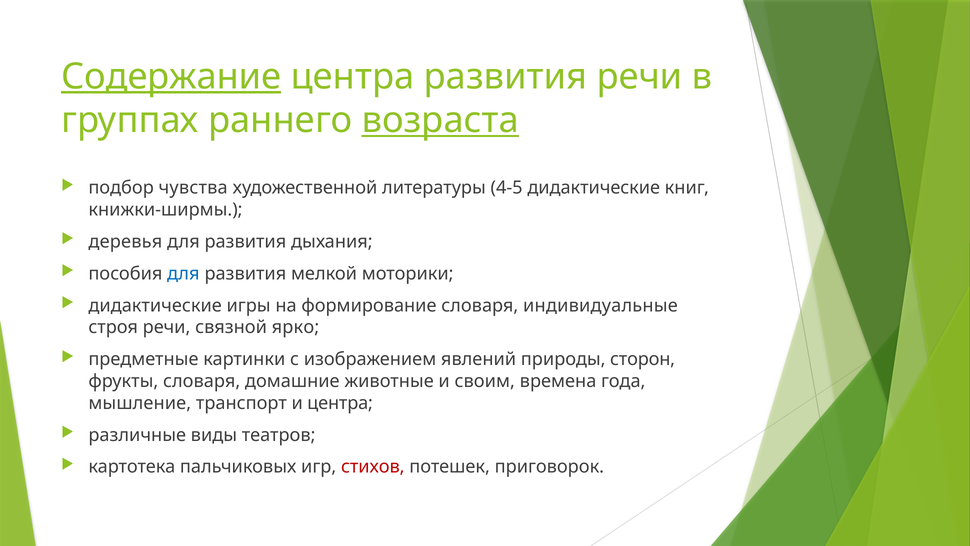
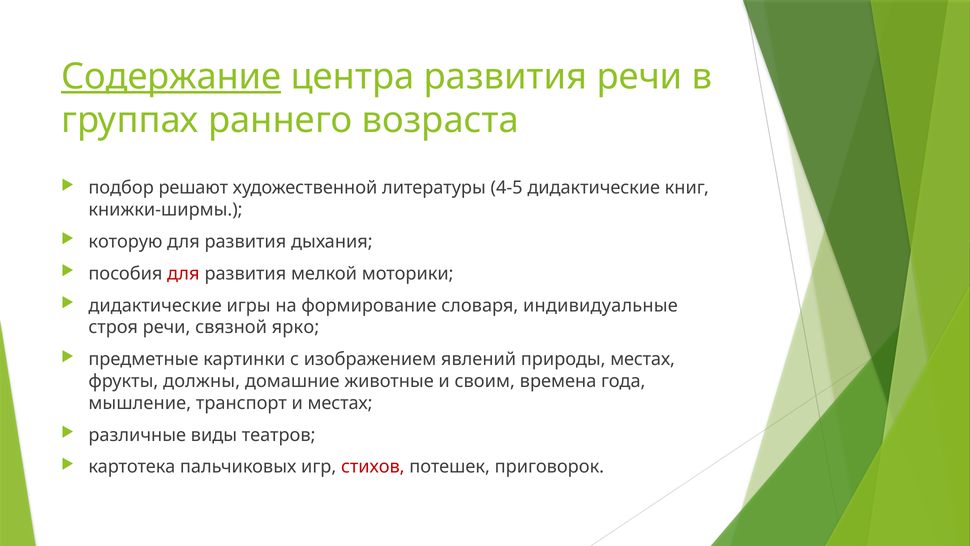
возраста underline: present -> none
чувства: чувства -> решают
деревья: деревья -> которую
для at (183, 273) colour: blue -> red
природы сторон: сторон -> местах
фрукты словаря: словаря -> должны
и центра: центра -> местах
